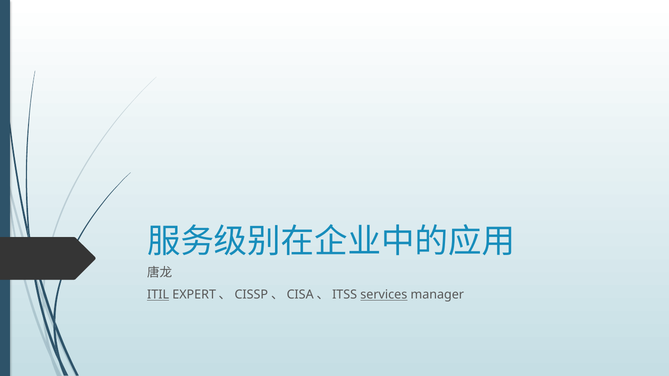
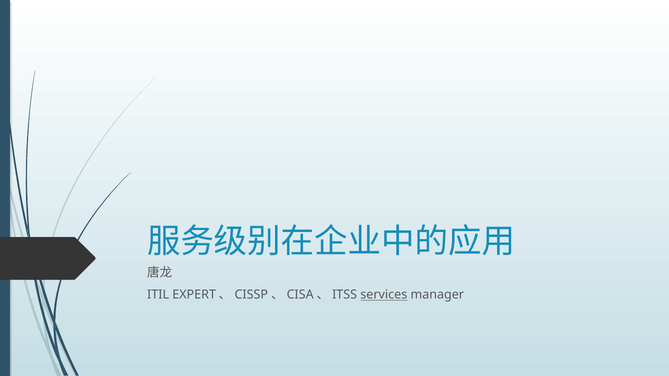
ITIL underline: present -> none
